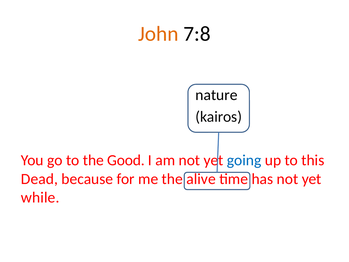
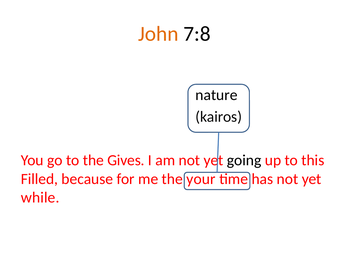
Good: Good -> Gives
going colour: blue -> black
Dead: Dead -> Filled
alive: alive -> your
